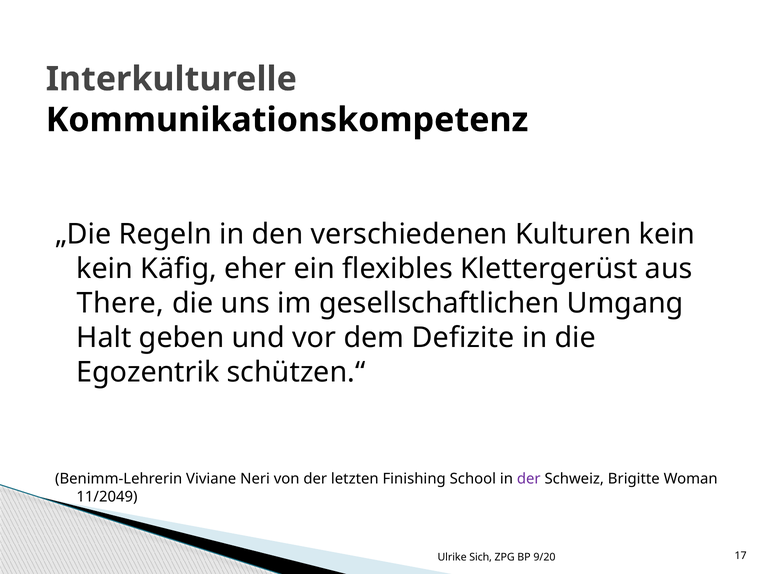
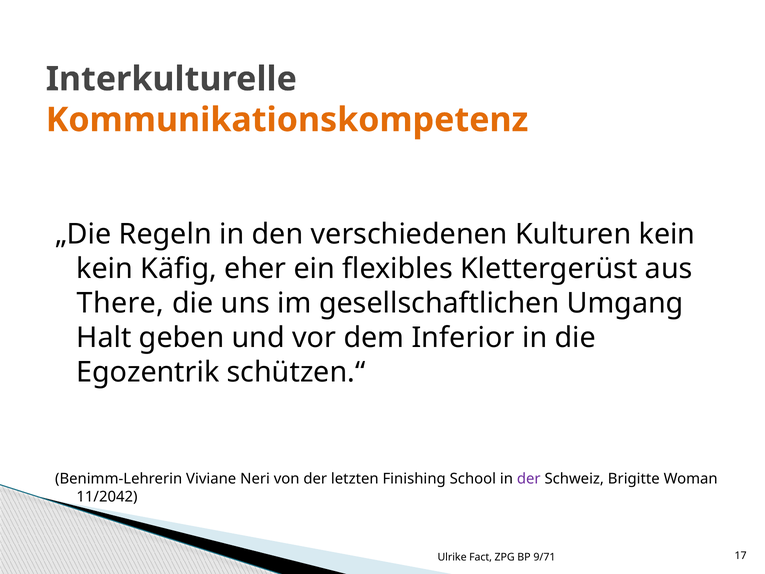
Kommunikationskompetenz colour: black -> orange
Defizite: Defizite -> Inferior
11/2049: 11/2049 -> 11/2042
Sich: Sich -> Fact
9/20: 9/20 -> 9/71
